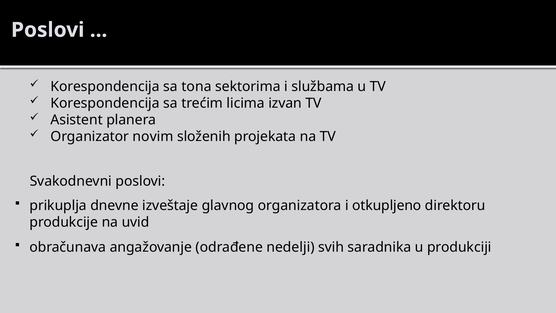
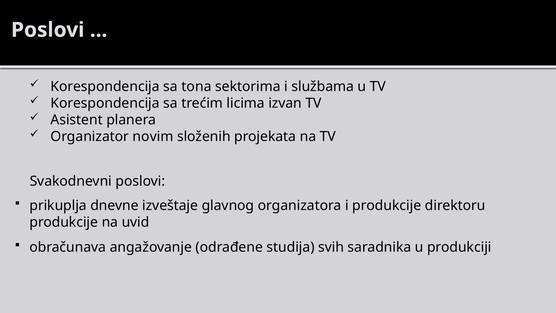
i otkupljeno: otkupljeno -> produkcije
nedelji: nedelji -> studija
